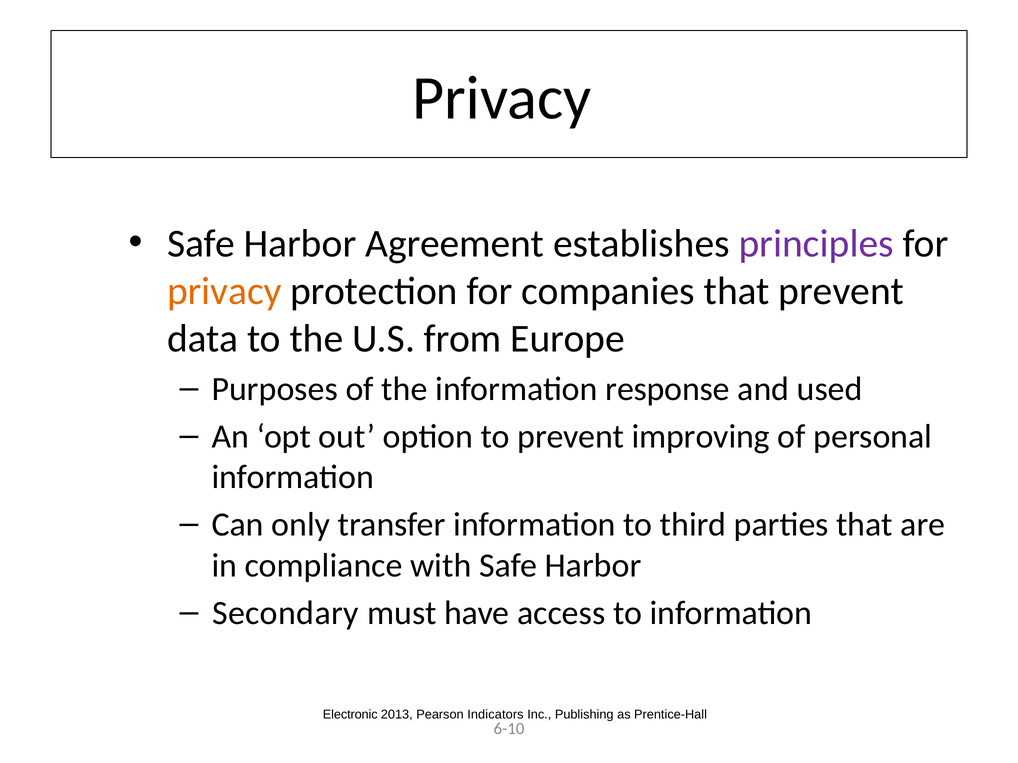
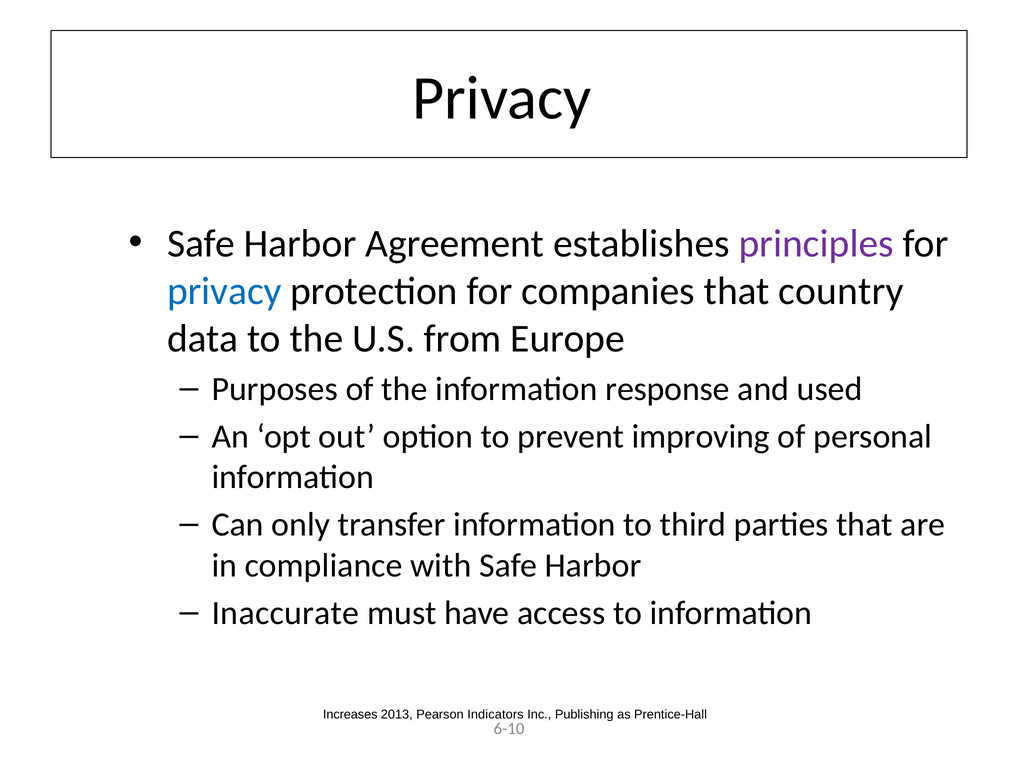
privacy at (224, 291) colour: orange -> blue
that prevent: prevent -> country
Secondary: Secondary -> Inaccurate
Electronic: Electronic -> Increases
